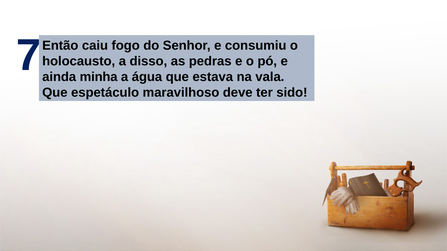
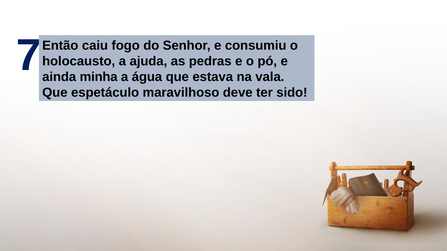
disso: disso -> ajuda
